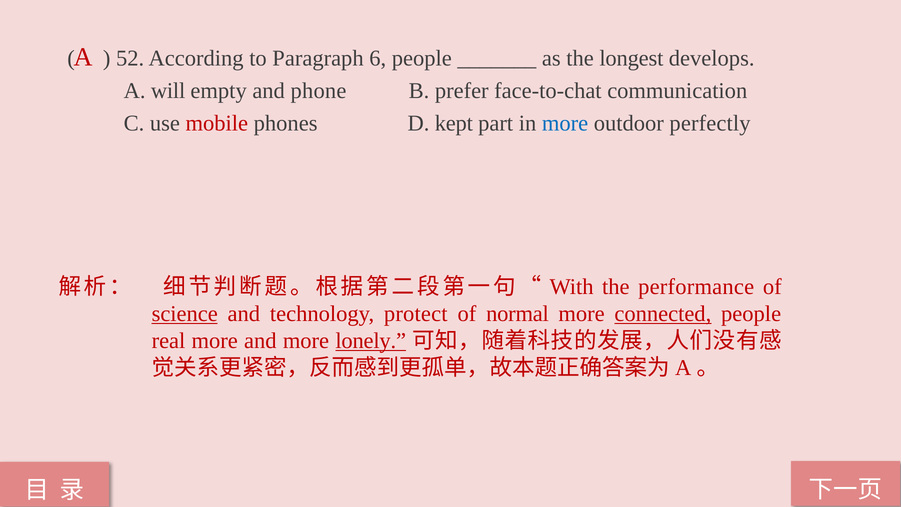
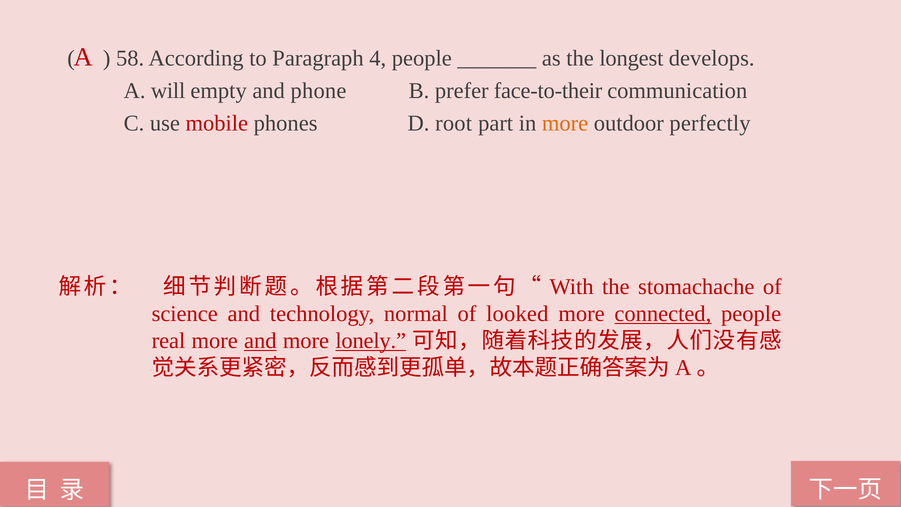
52: 52 -> 58
6: 6 -> 4
face-to-chat: face-to-chat -> face-to-their
kept: kept -> root
more at (565, 123) colour: blue -> orange
performance: performance -> stomachache
science underline: present -> none
protect: protect -> normal
normal: normal -> looked
and at (260, 341) underline: none -> present
